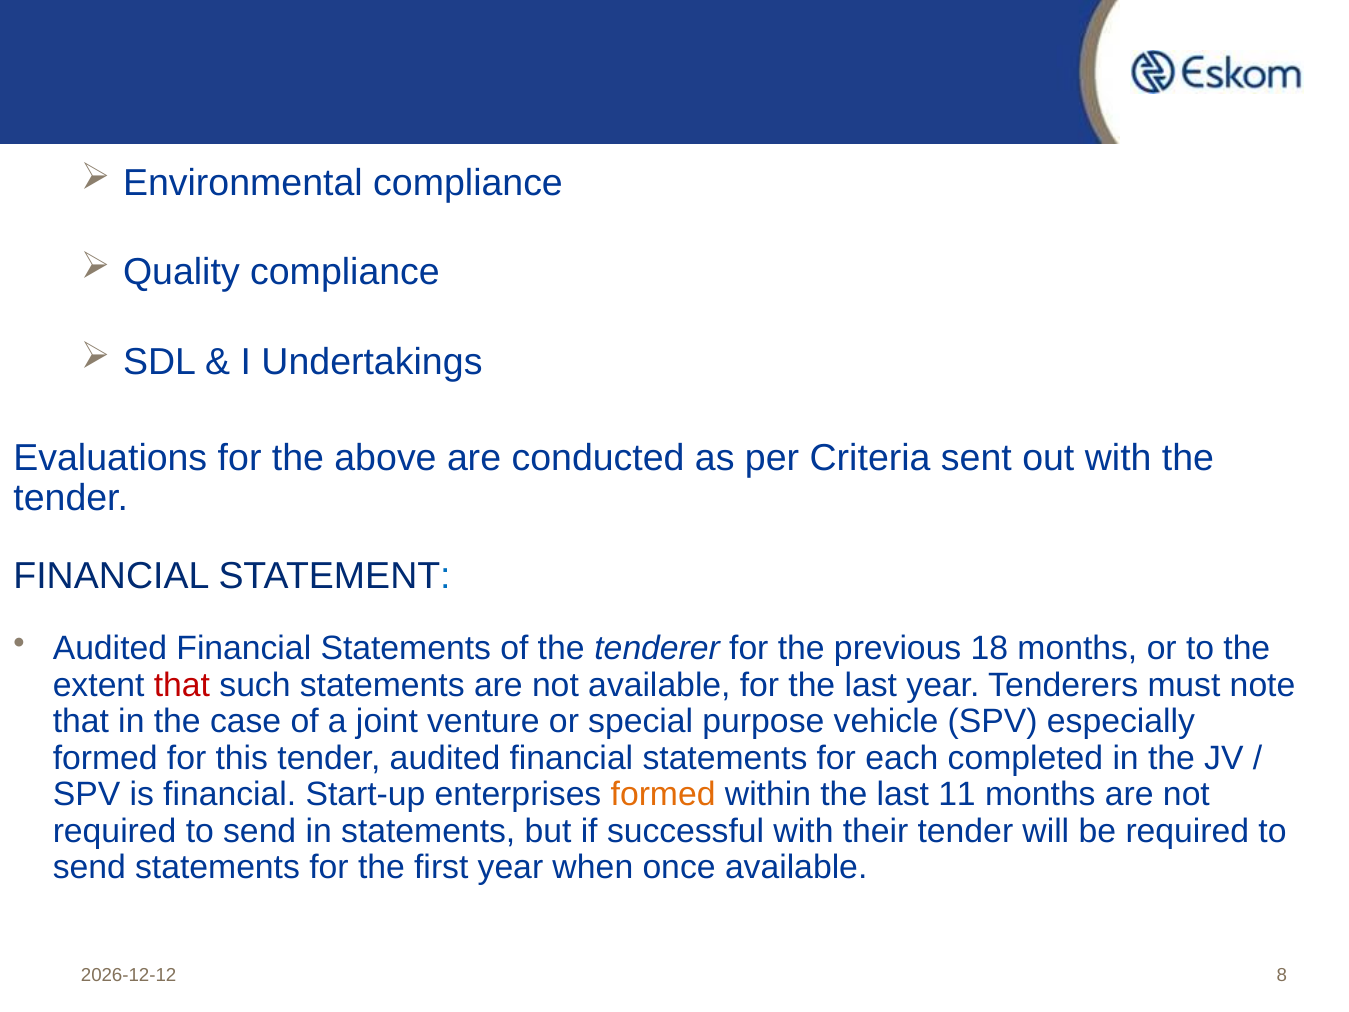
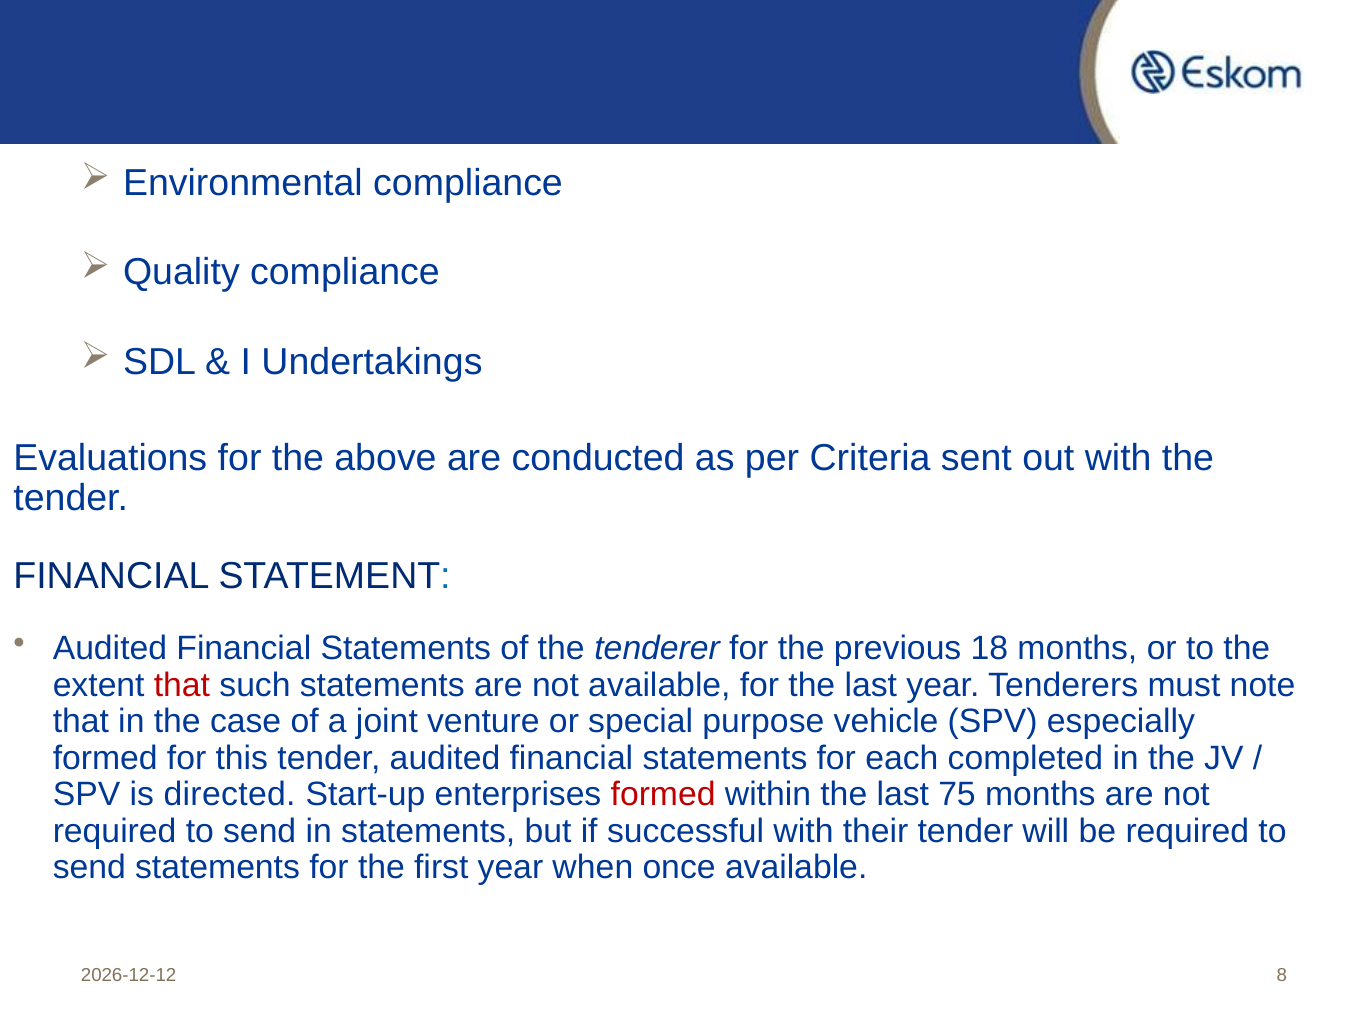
is financial: financial -> directed
formed at (663, 794) colour: orange -> red
11: 11 -> 75
